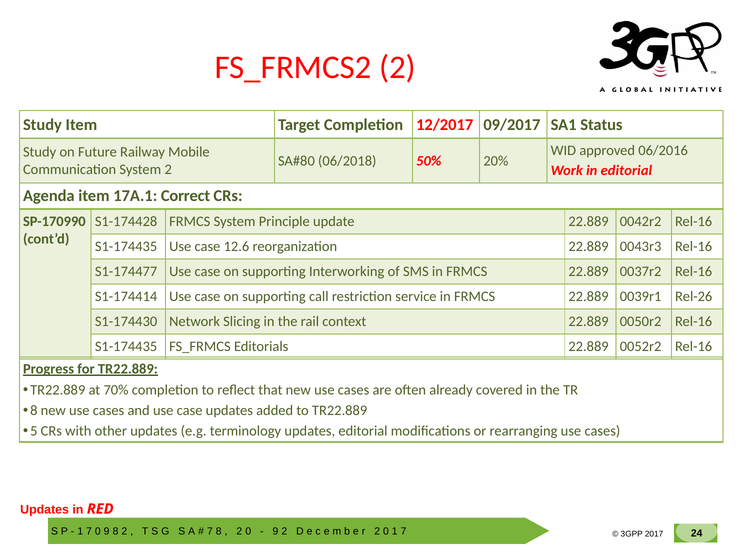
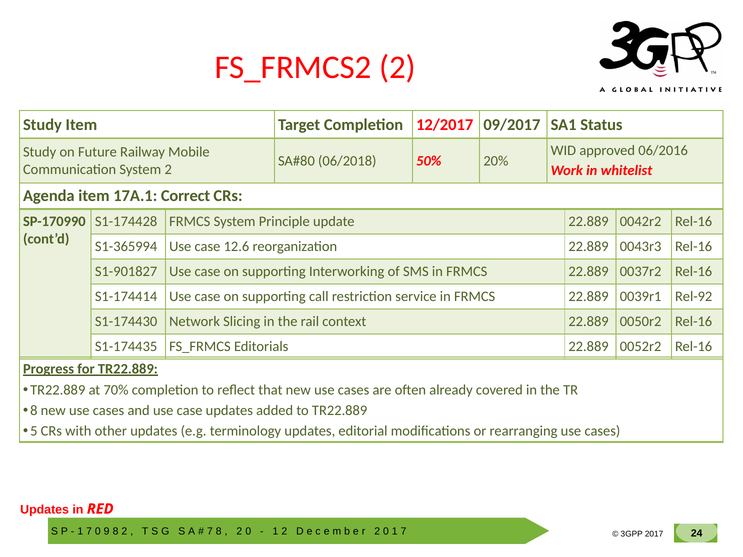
in editorial: editorial -> whitelist
S1-174435 at (126, 247): S1-174435 -> S1-365994
S1-174477: S1-174477 -> S1-901827
Rel-26: Rel-26 -> Rel-92
9 at (275, 532): 9 -> 1
